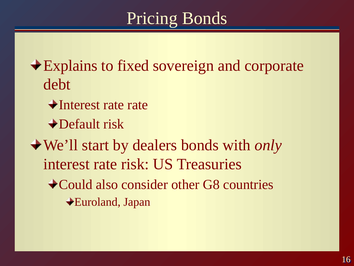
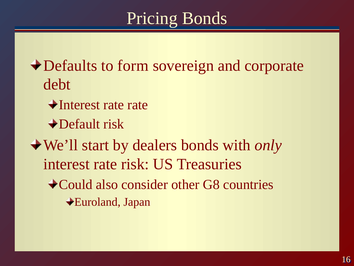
Explains: Explains -> Defaults
fixed: fixed -> form
